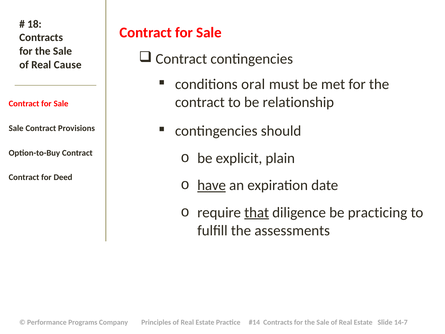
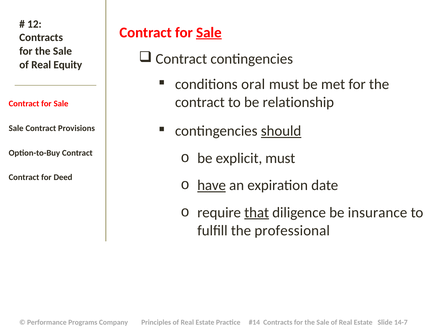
18: 18 -> 12
Sale at (209, 32) underline: none -> present
Cause: Cause -> Equity
should underline: none -> present
explicit plain: plain -> must
practicing: practicing -> insurance
assessments: assessments -> professional
